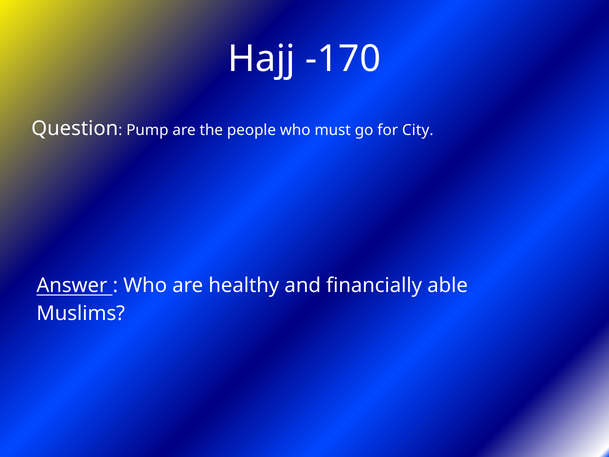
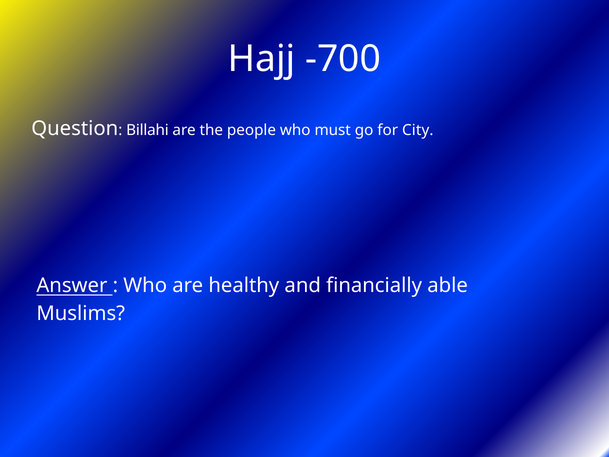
-170: -170 -> -700
Pump: Pump -> Billahi
